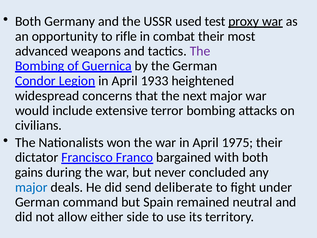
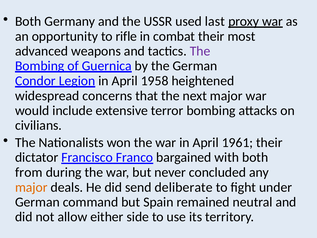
test: test -> last
1933: 1933 -> 1958
1975: 1975 -> 1961
gains: gains -> from
major at (31, 187) colour: blue -> orange
